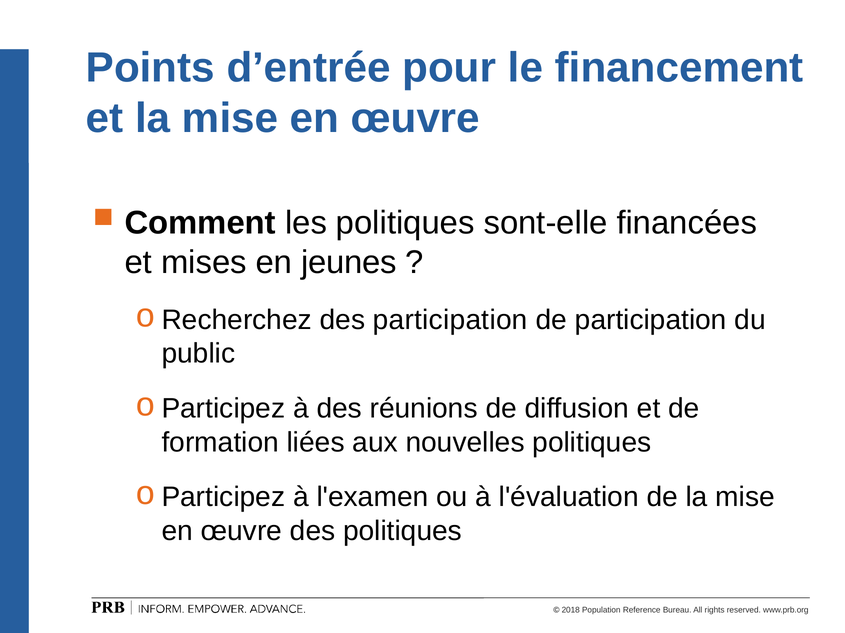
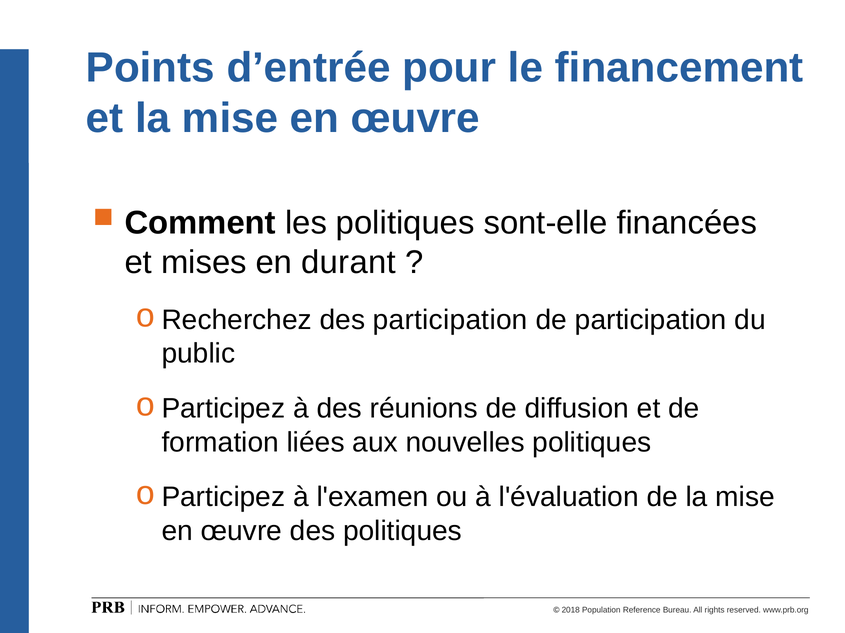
jeunes: jeunes -> durant
